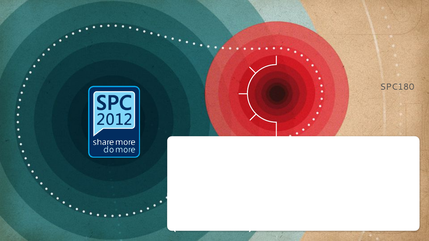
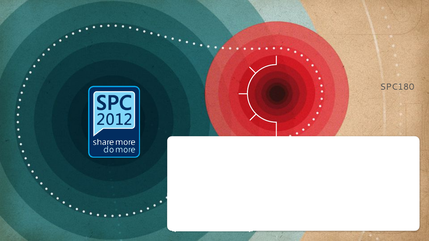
SharePoint underline: none -> present
